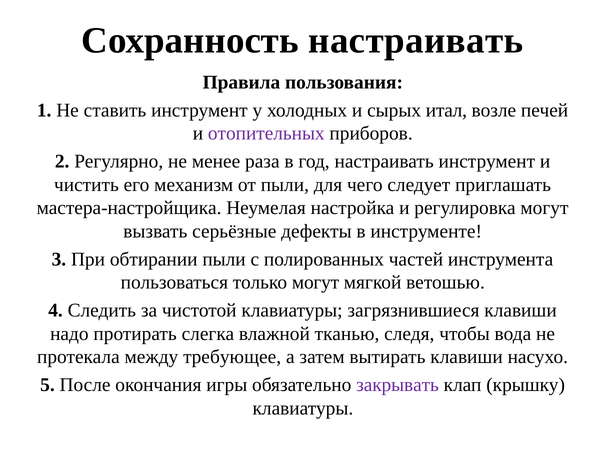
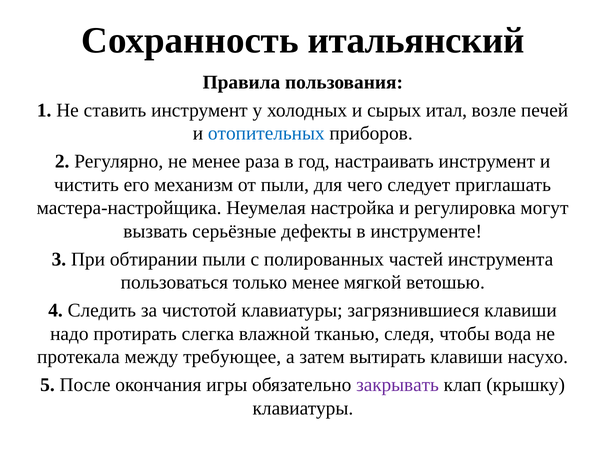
Сохранность настраивать: настраивать -> итальянский
отопительных colour: purple -> blue
только могут: могут -> менее
